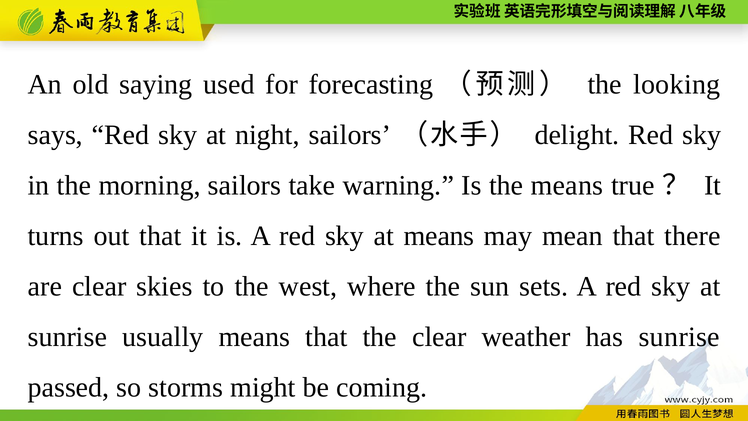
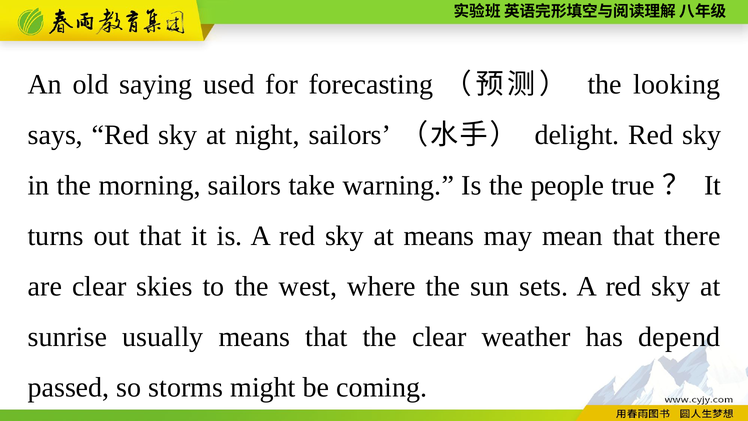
the means: means -> people
has sunrise: sunrise -> depend
